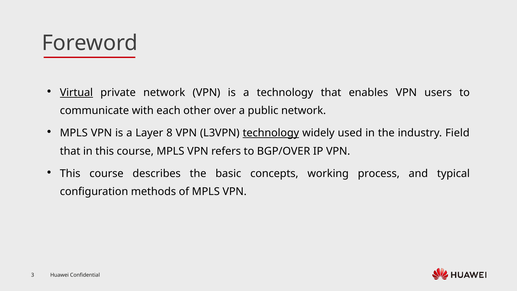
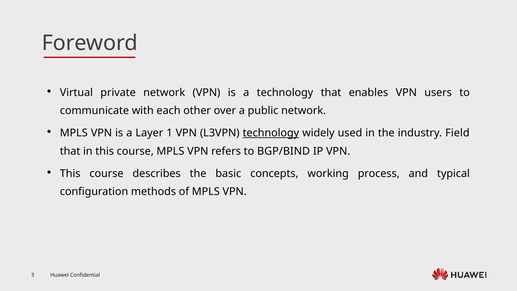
Virtual underline: present -> none
8: 8 -> 1
BGP/OVER: BGP/OVER -> BGP/BIND
